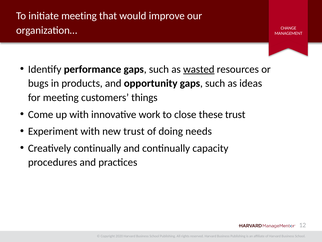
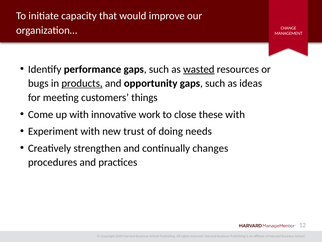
initiate meeting: meeting -> capacity
products underline: none -> present
these trust: trust -> with
Creatively continually: continually -> strengthen
capacity: capacity -> changes
